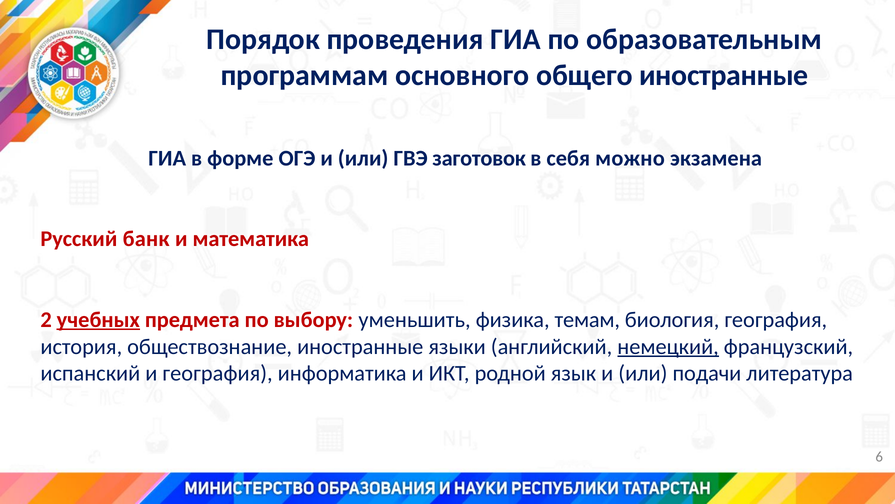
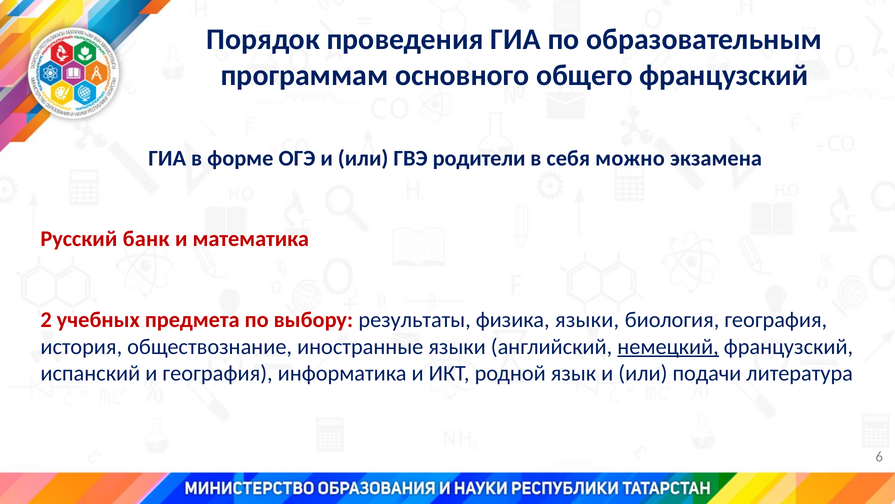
общего иностранные: иностранные -> французский
заготовок: заготовок -> родители
учебных underline: present -> none
уменьшить: уменьшить -> результаты
физика темам: темам -> языки
